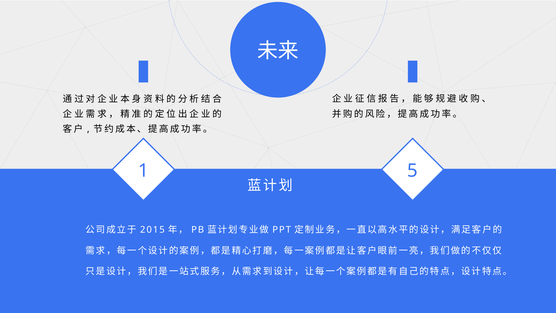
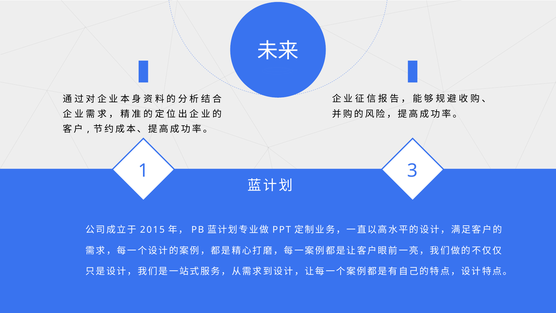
5: 5 -> 3
